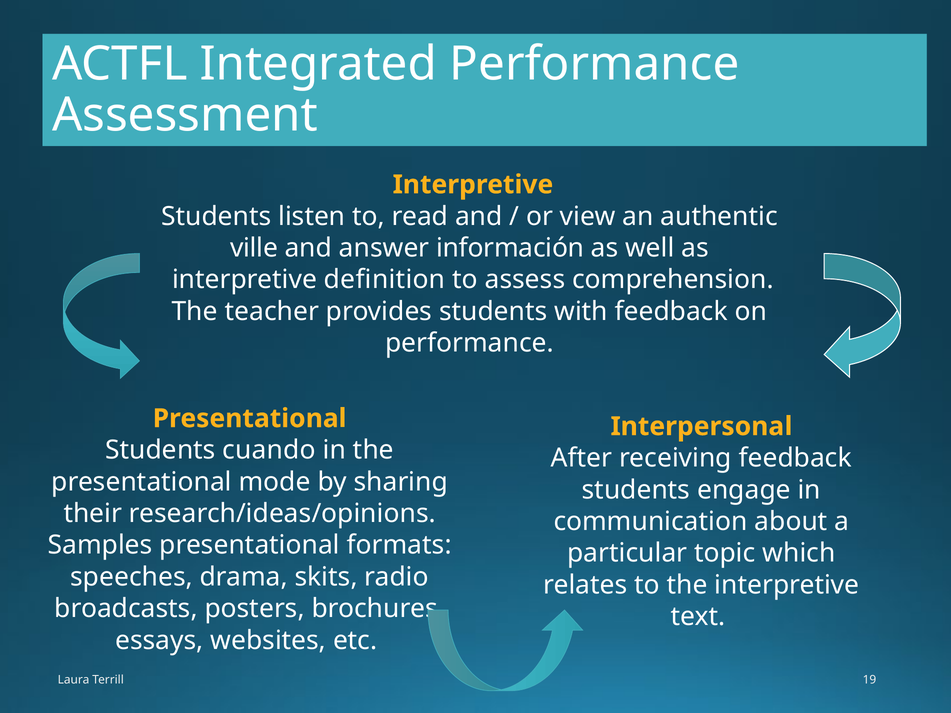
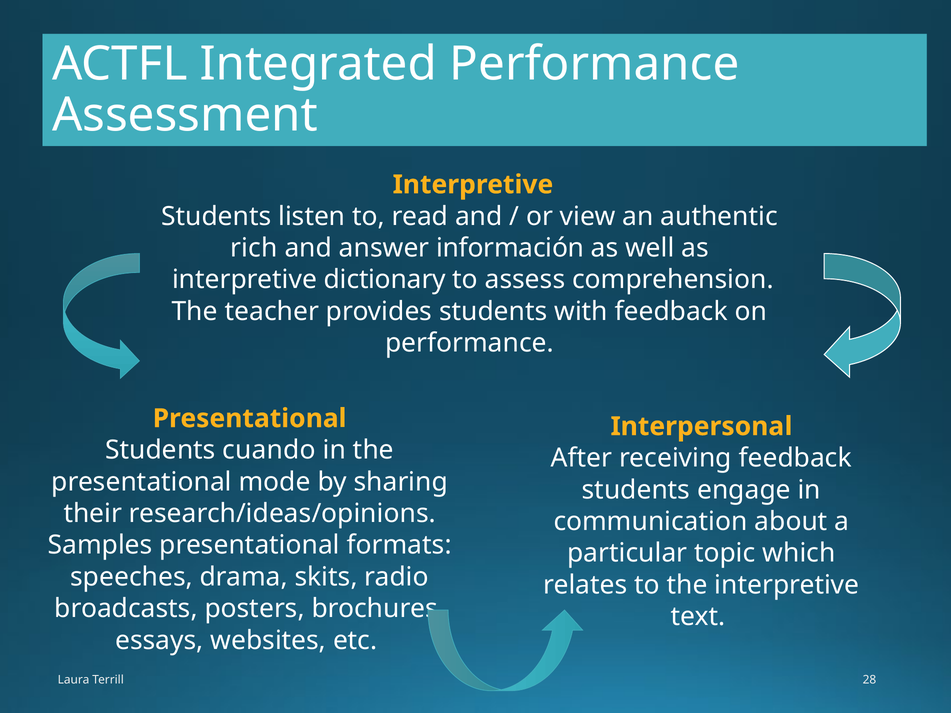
ville: ville -> rich
definition: definition -> dictionary
19: 19 -> 28
